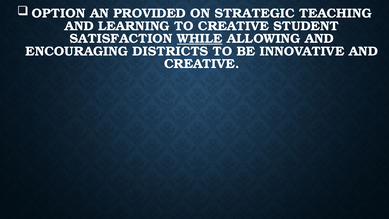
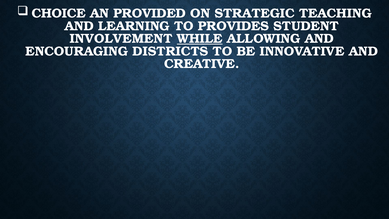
OPTION: OPTION -> CHOICE
TO CREATIVE: CREATIVE -> PROVIDES
SATISFACTION: SATISFACTION -> INVOLVEMENT
